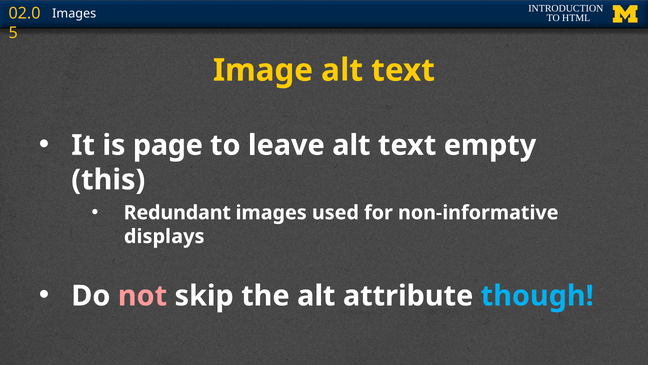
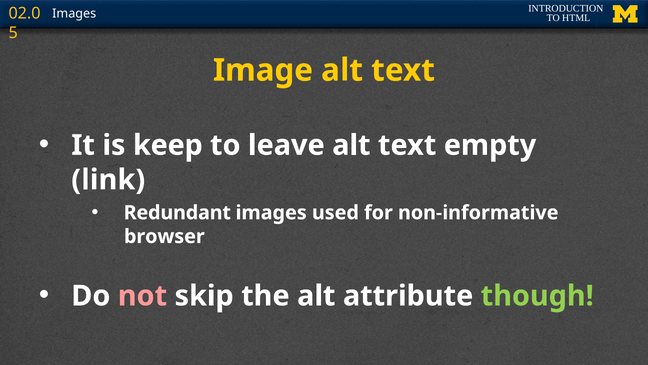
page: page -> keep
this: this -> link
displays: displays -> browser
though colour: light blue -> light green
